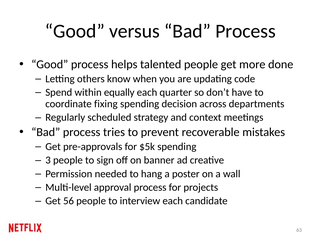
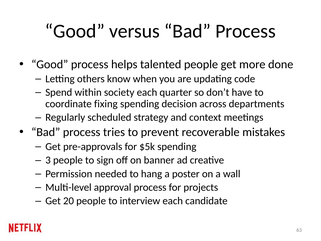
equally: equally -> society
56: 56 -> 20
